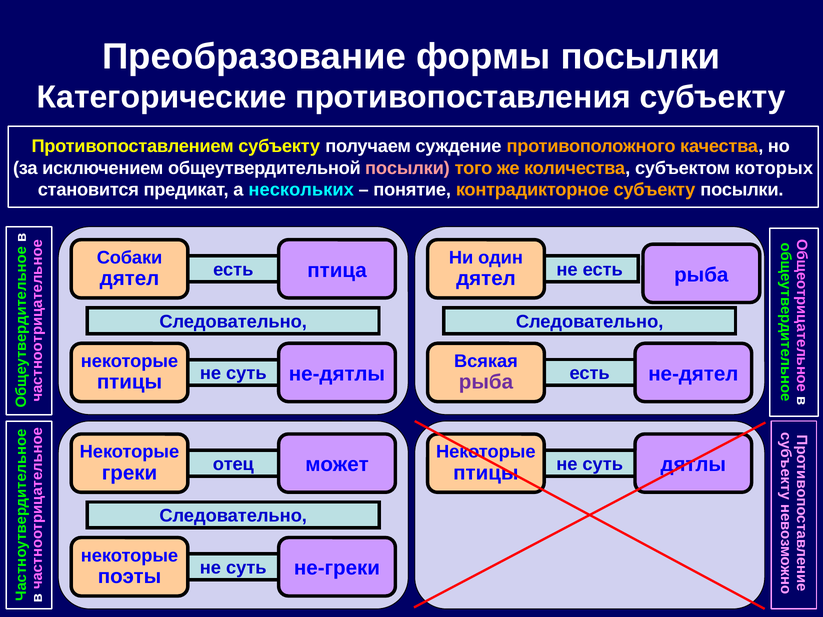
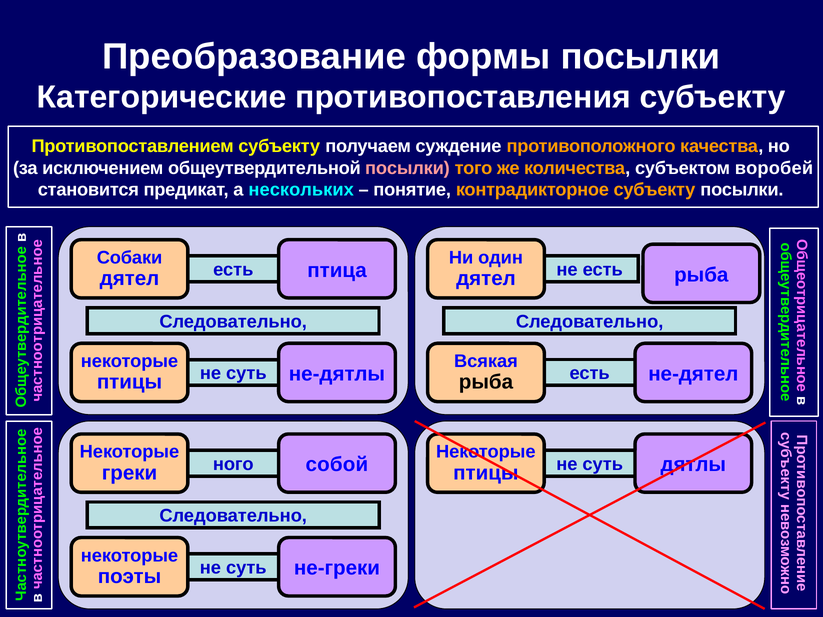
которых: которых -> воробей
рыба at (486, 382) colour: purple -> black
может: может -> собой
отец: отец -> ного
